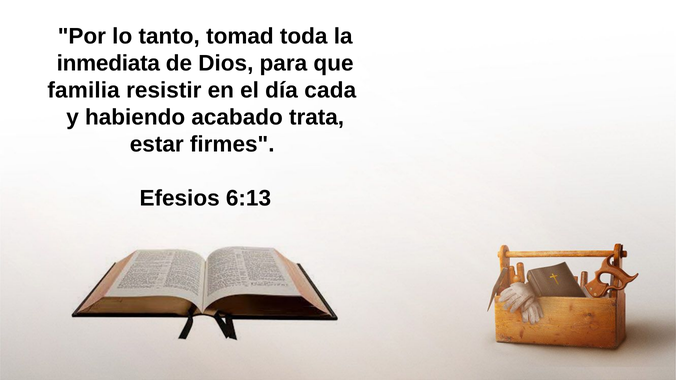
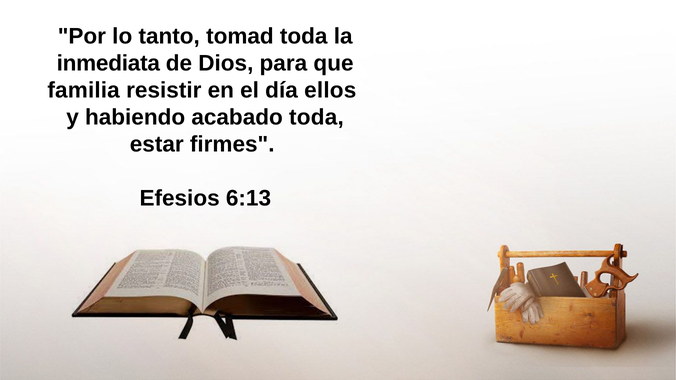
cada: cada -> ellos
acabado trata: trata -> toda
